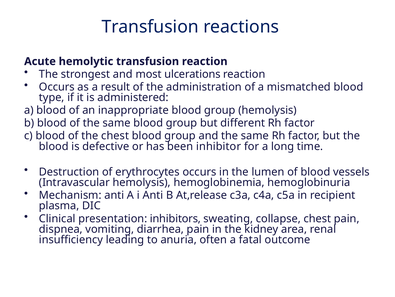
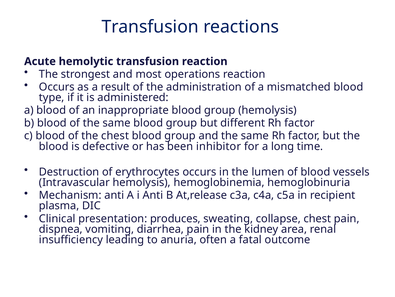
ulcerations: ulcerations -> operations
inhibitors: inhibitors -> produces
